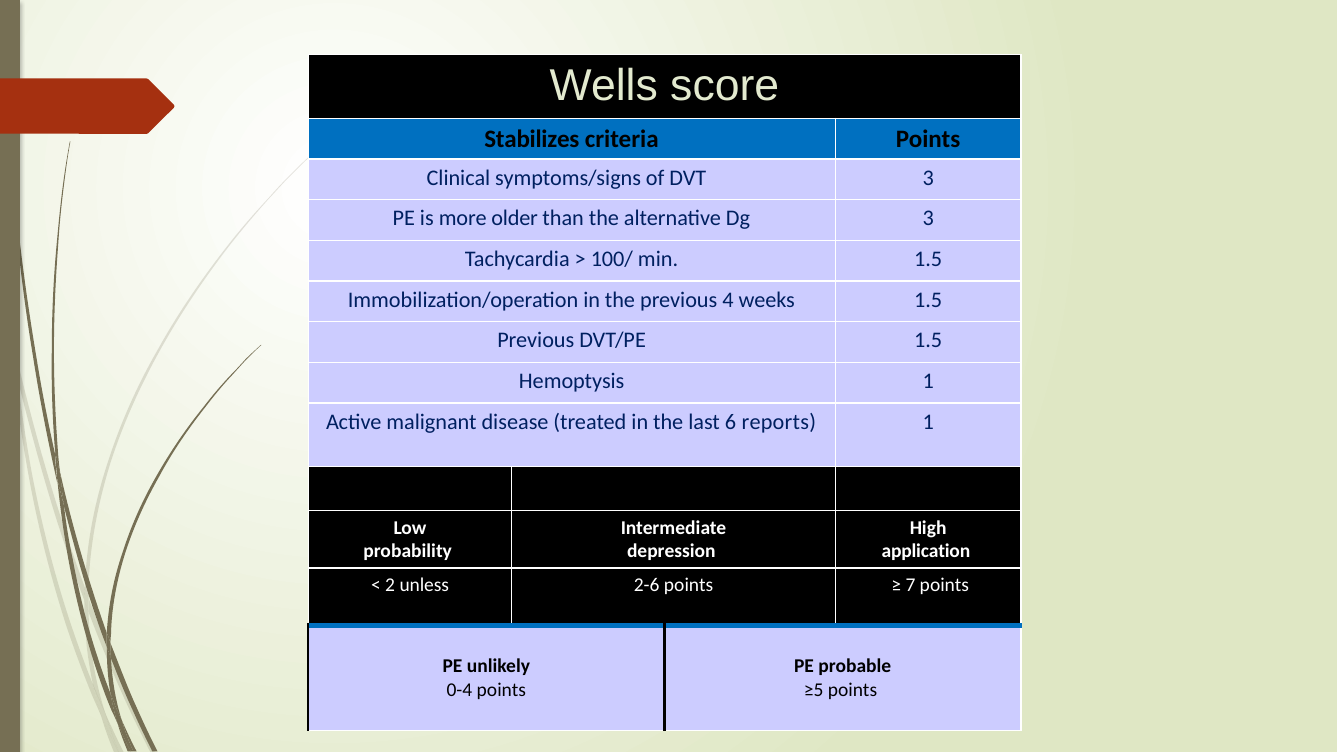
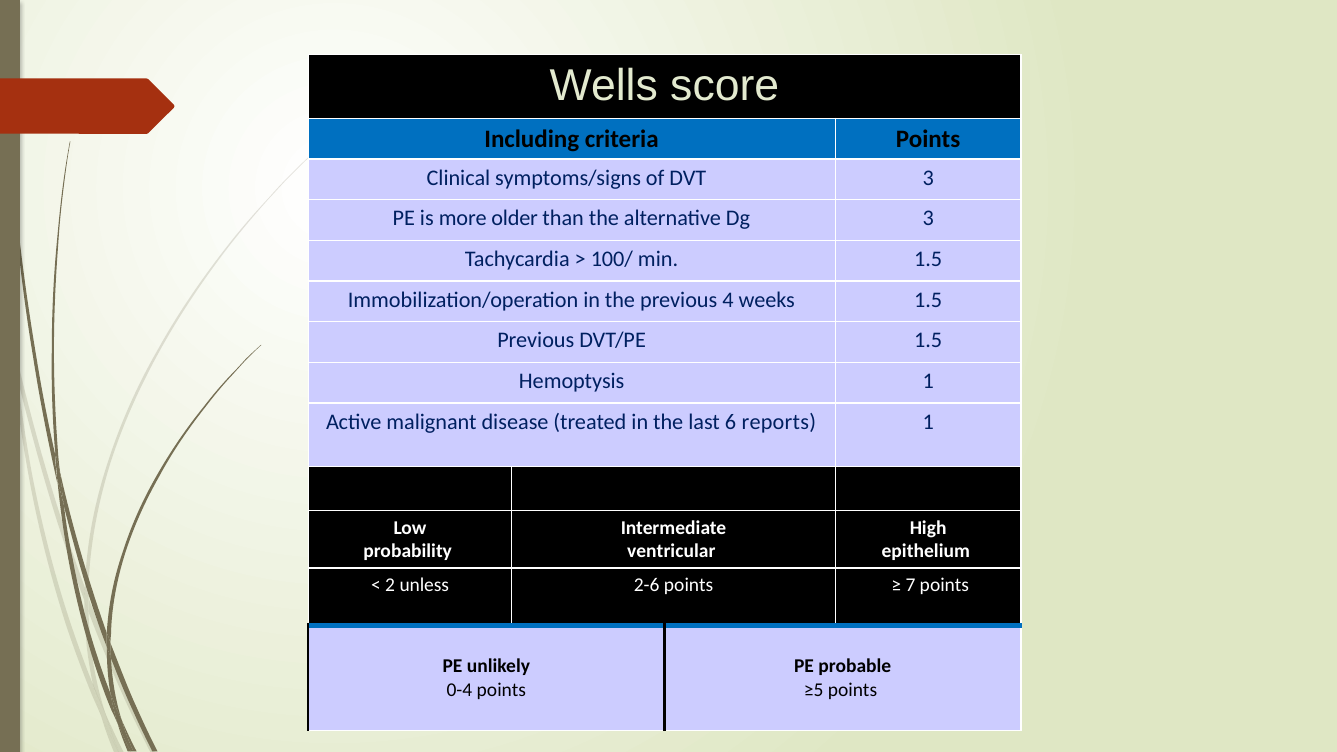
Stabilizes: Stabilizes -> Including
depression: depression -> ventricular
application: application -> epithelium
